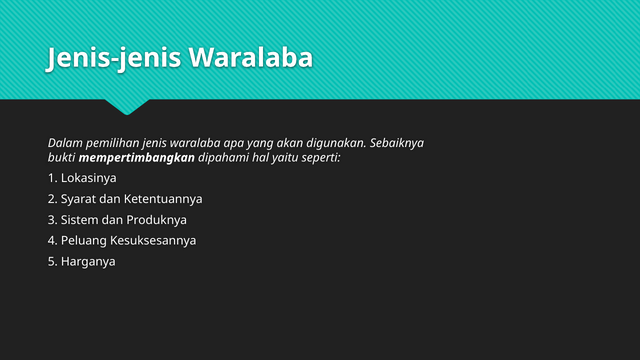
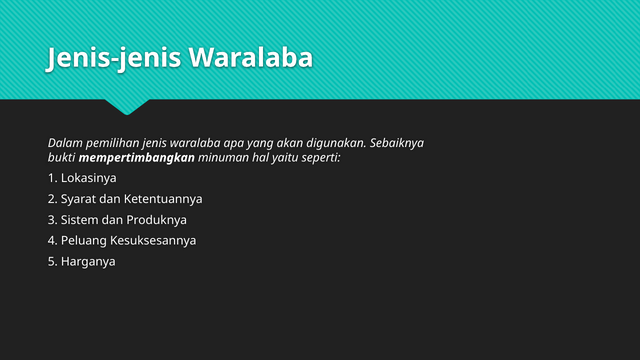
dipahami: dipahami -> minuman
